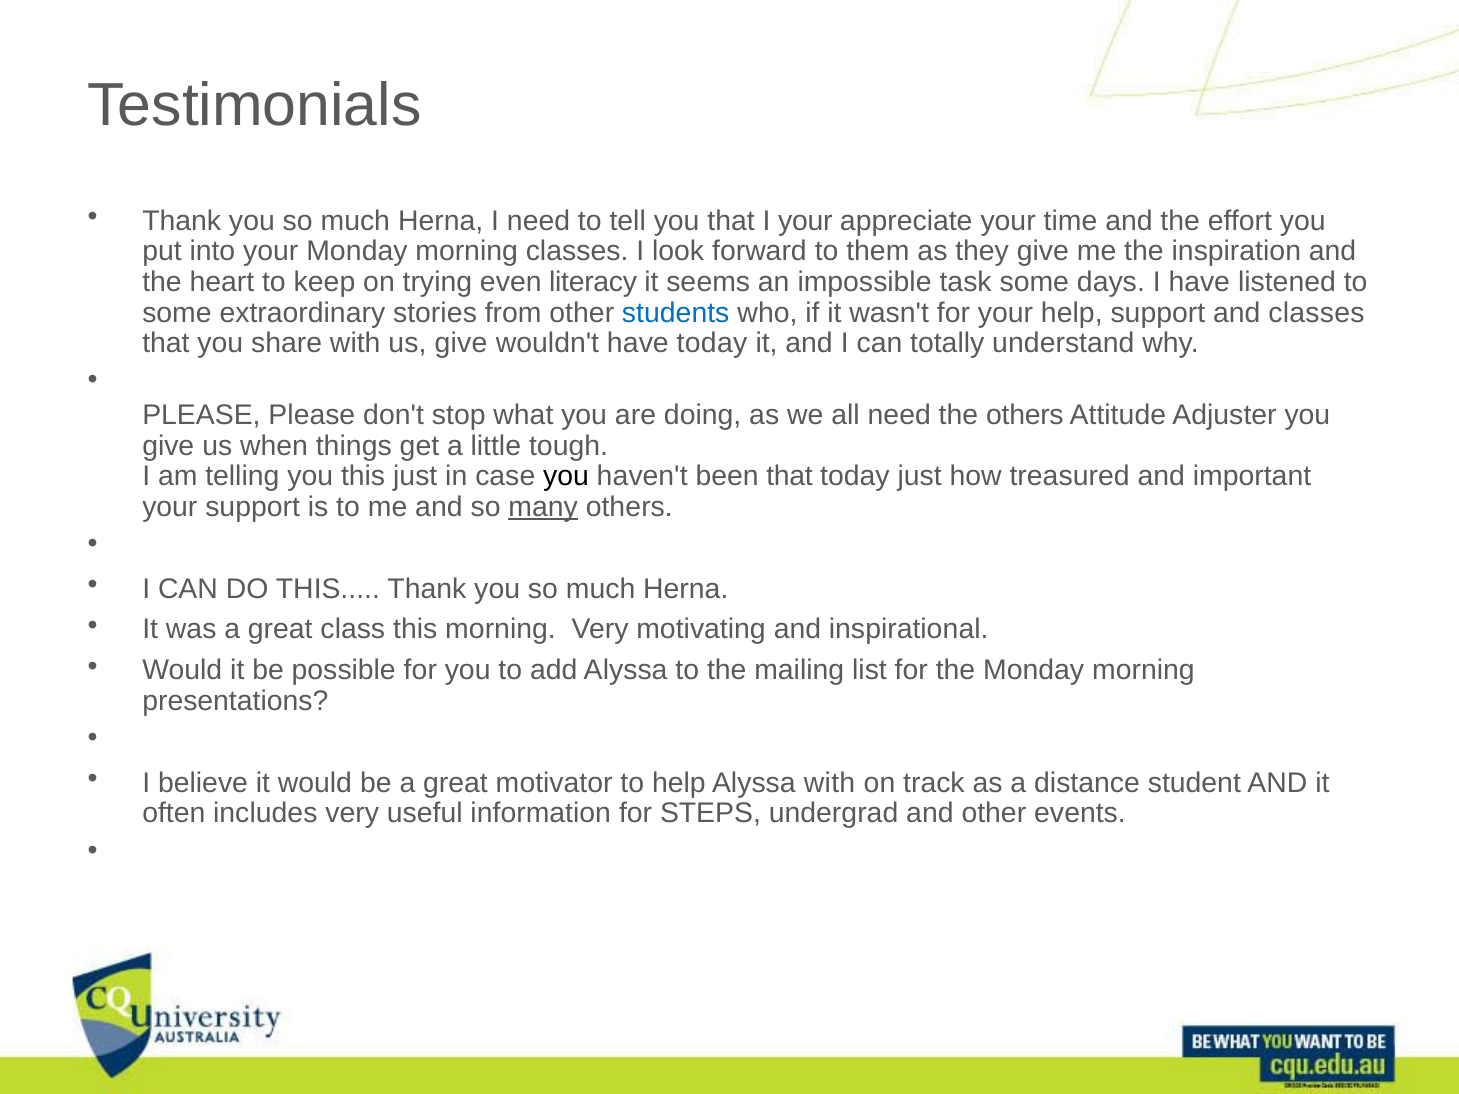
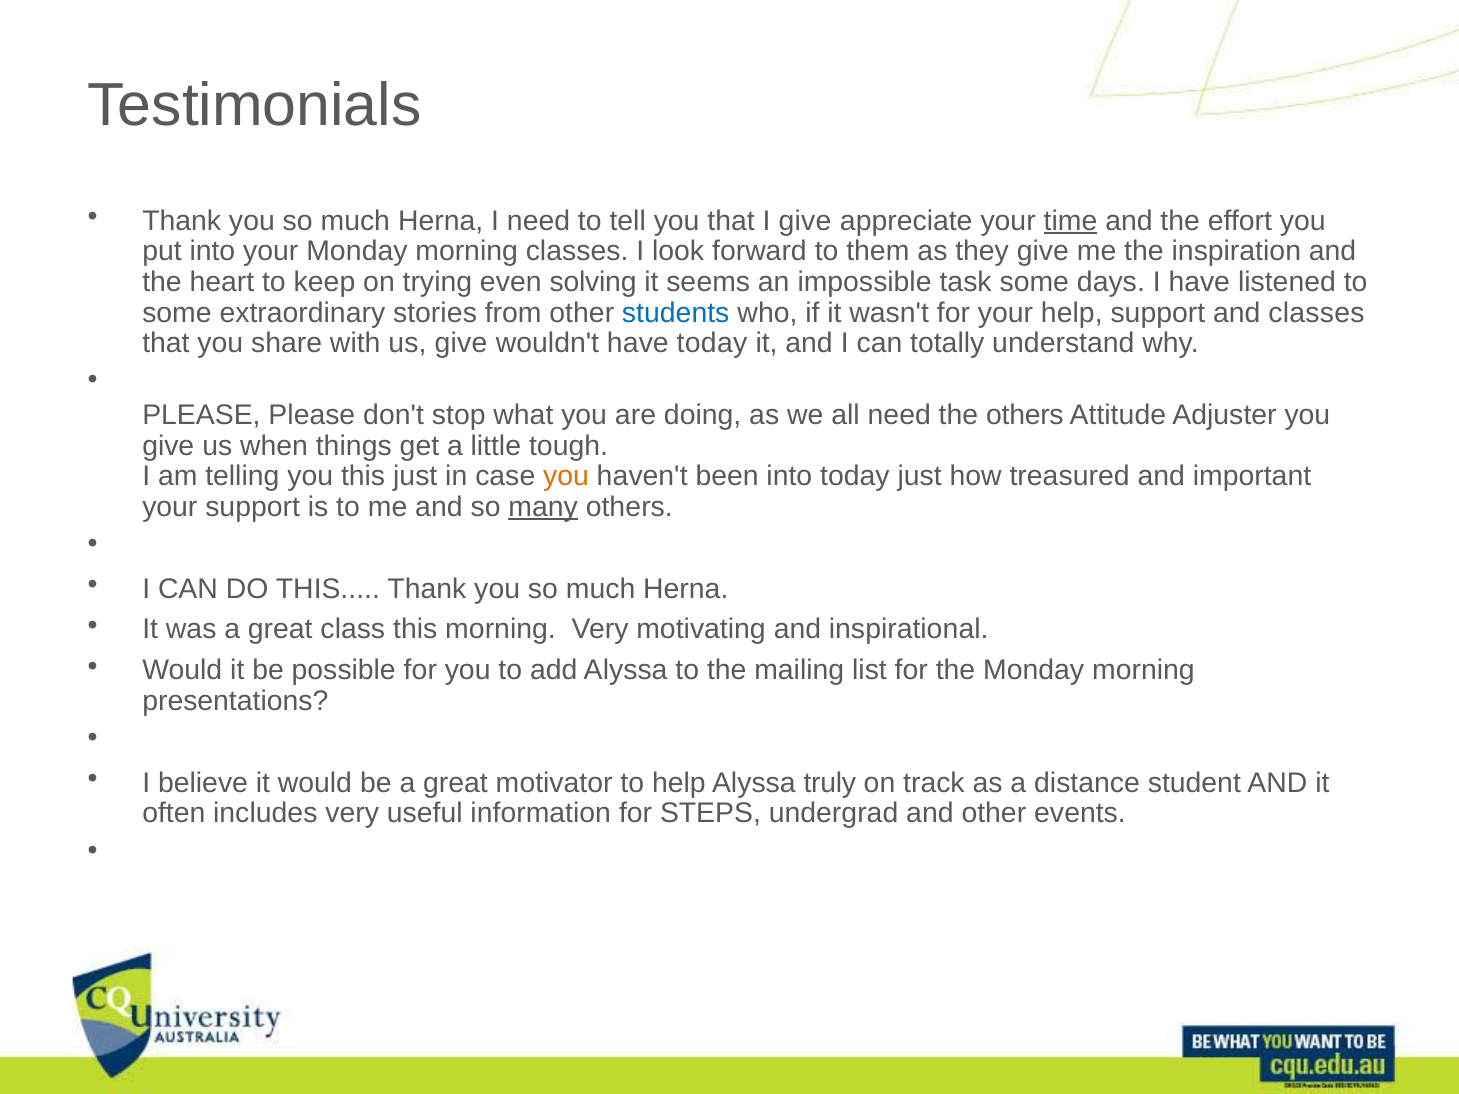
I your: your -> give
time underline: none -> present
literacy: literacy -> solving
you at (566, 476) colour: black -> orange
been that: that -> into
Alyssa with: with -> truly
